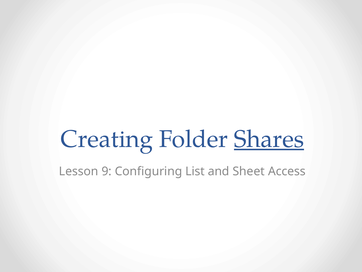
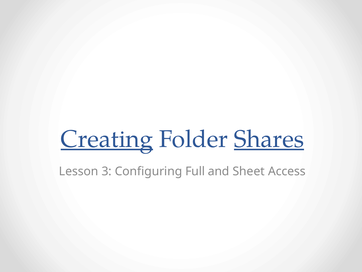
Creating underline: none -> present
9: 9 -> 3
List: List -> Full
